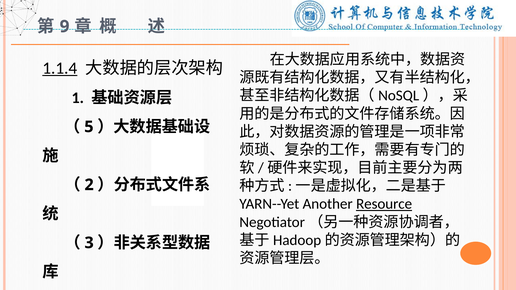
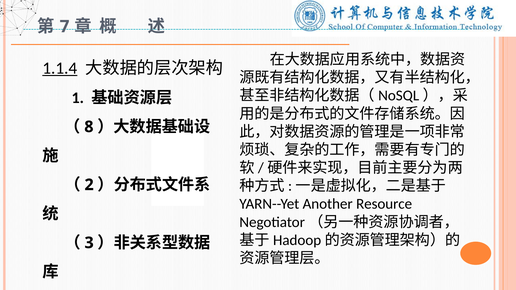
9: 9 -> 7
5: 5 -> 8
Resource underline: present -> none
